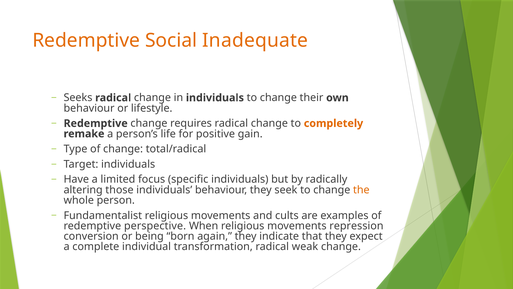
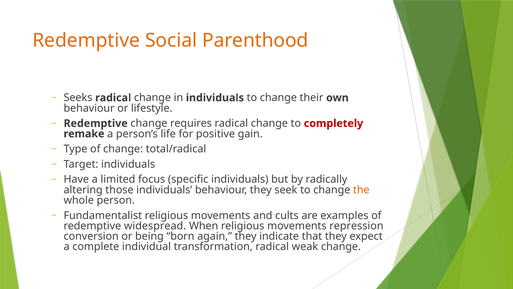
Inadequate: Inadequate -> Parenthood
completely colour: orange -> red
perspective: perspective -> widespread
